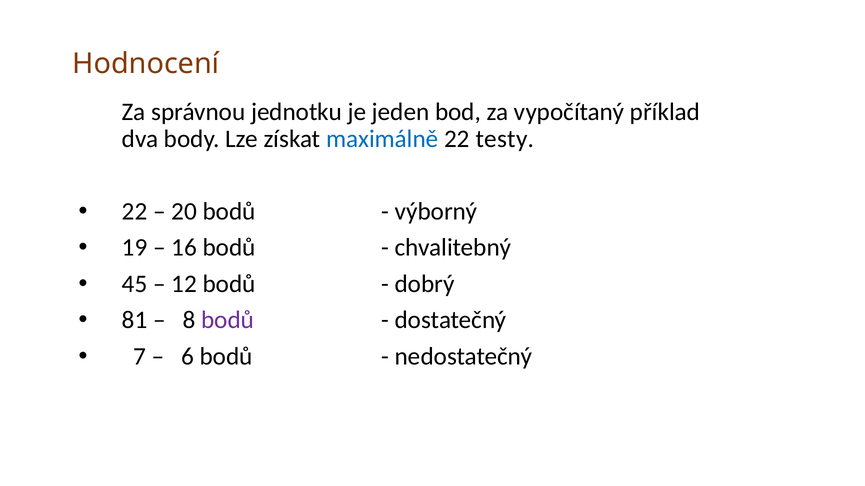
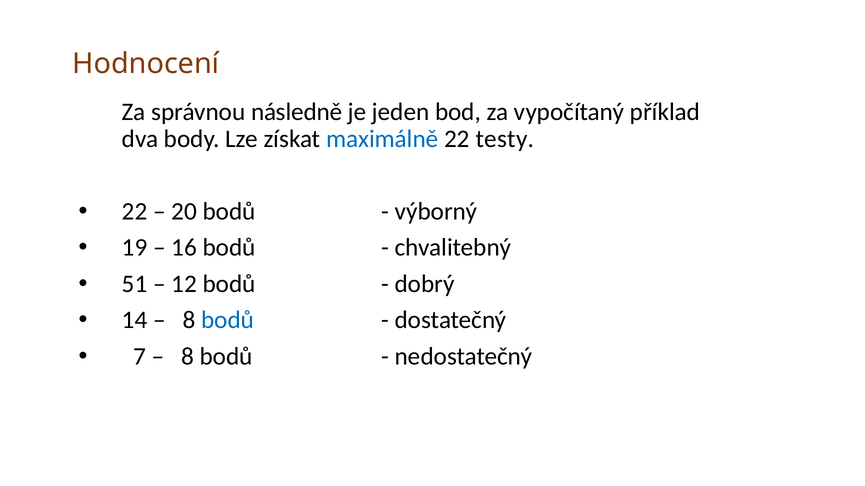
jednotku: jednotku -> následně
45: 45 -> 51
81: 81 -> 14
bodů at (228, 320) colour: purple -> blue
6 at (188, 357): 6 -> 8
